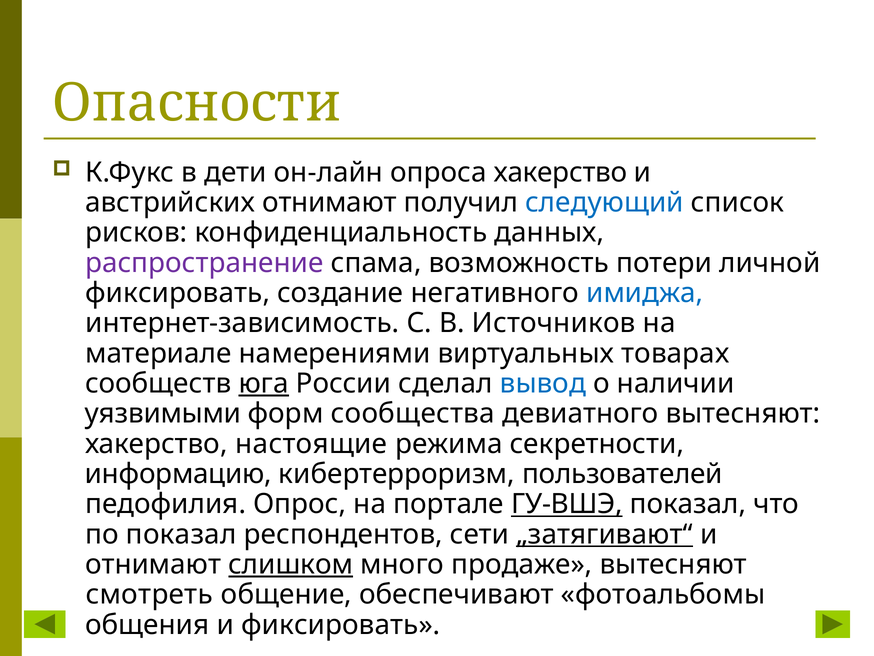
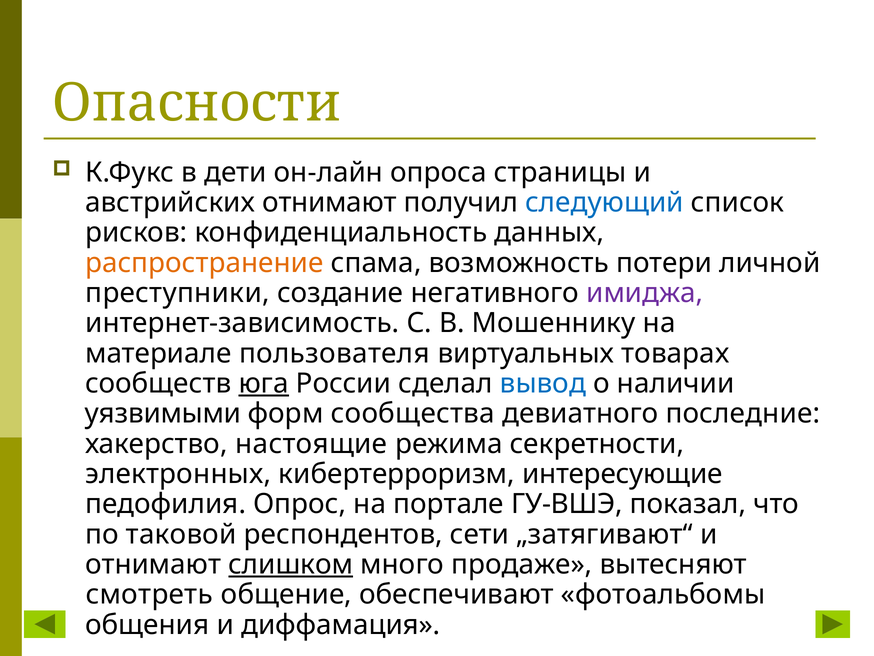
опроса хакерство: хакерство -> страницы
распространение colour: purple -> orange
фиксировать at (178, 293): фиксировать -> преступники
имиджа colour: blue -> purple
Источников: Источников -> Мошеннику
намерениями: намерениями -> пользователя
девиатного вытесняют: вытесняют -> последние
информацию: информацию -> электронных
пользователей: пользователей -> интересующие
ГУ-ВШЭ underline: present -> none
по показал: показал -> таковой
„затягивают“ underline: present -> none
и фиксировать: фиксировать -> диффамация
